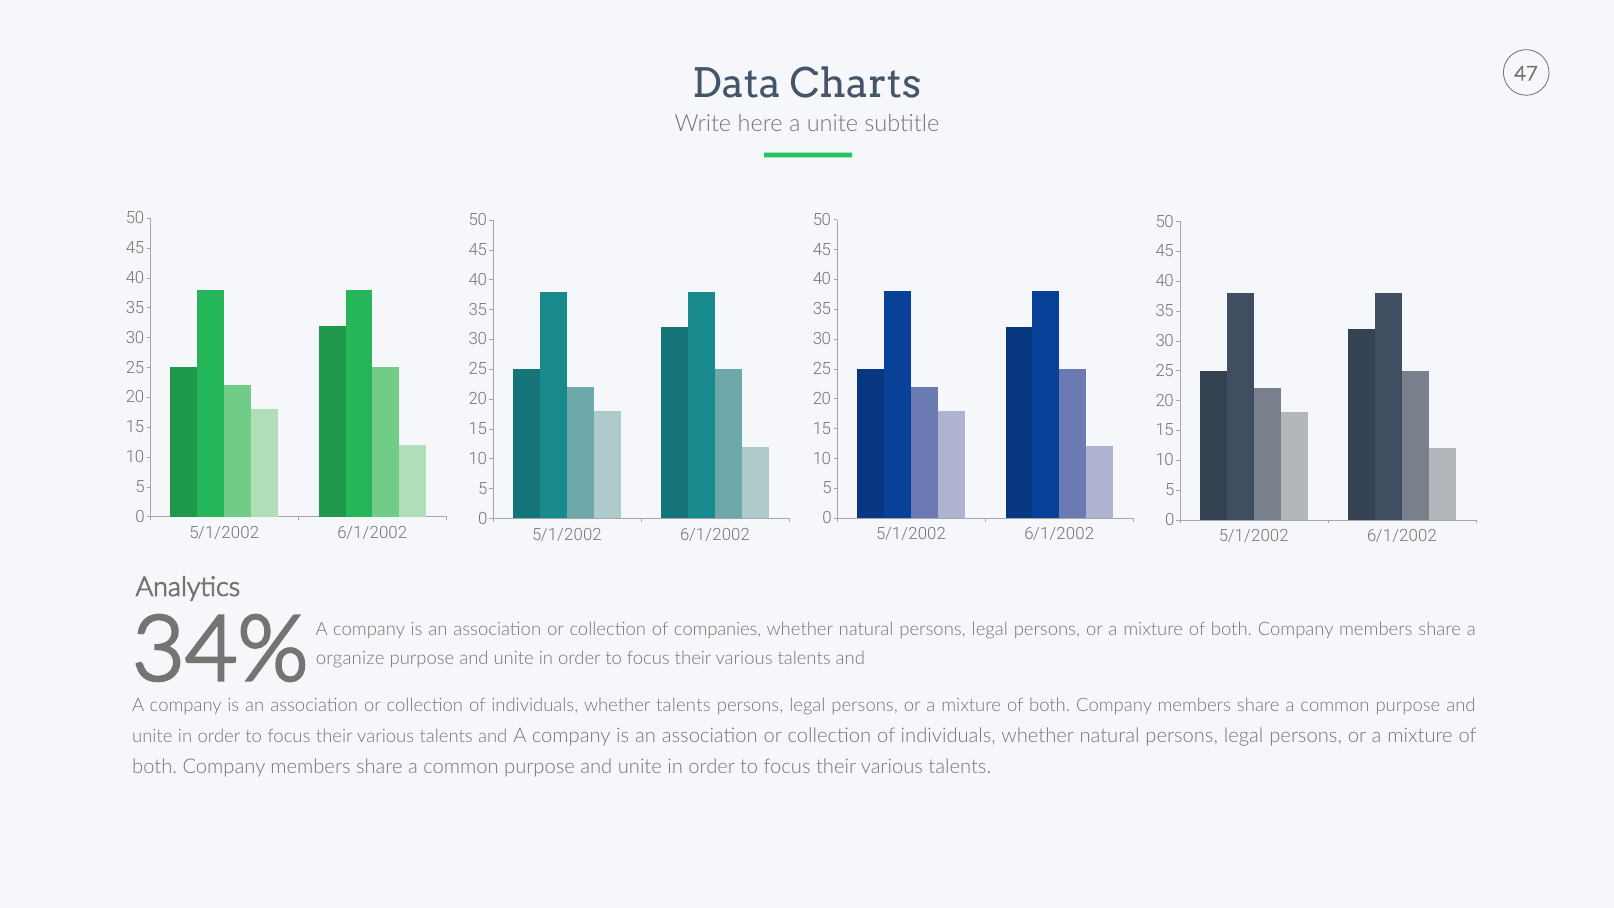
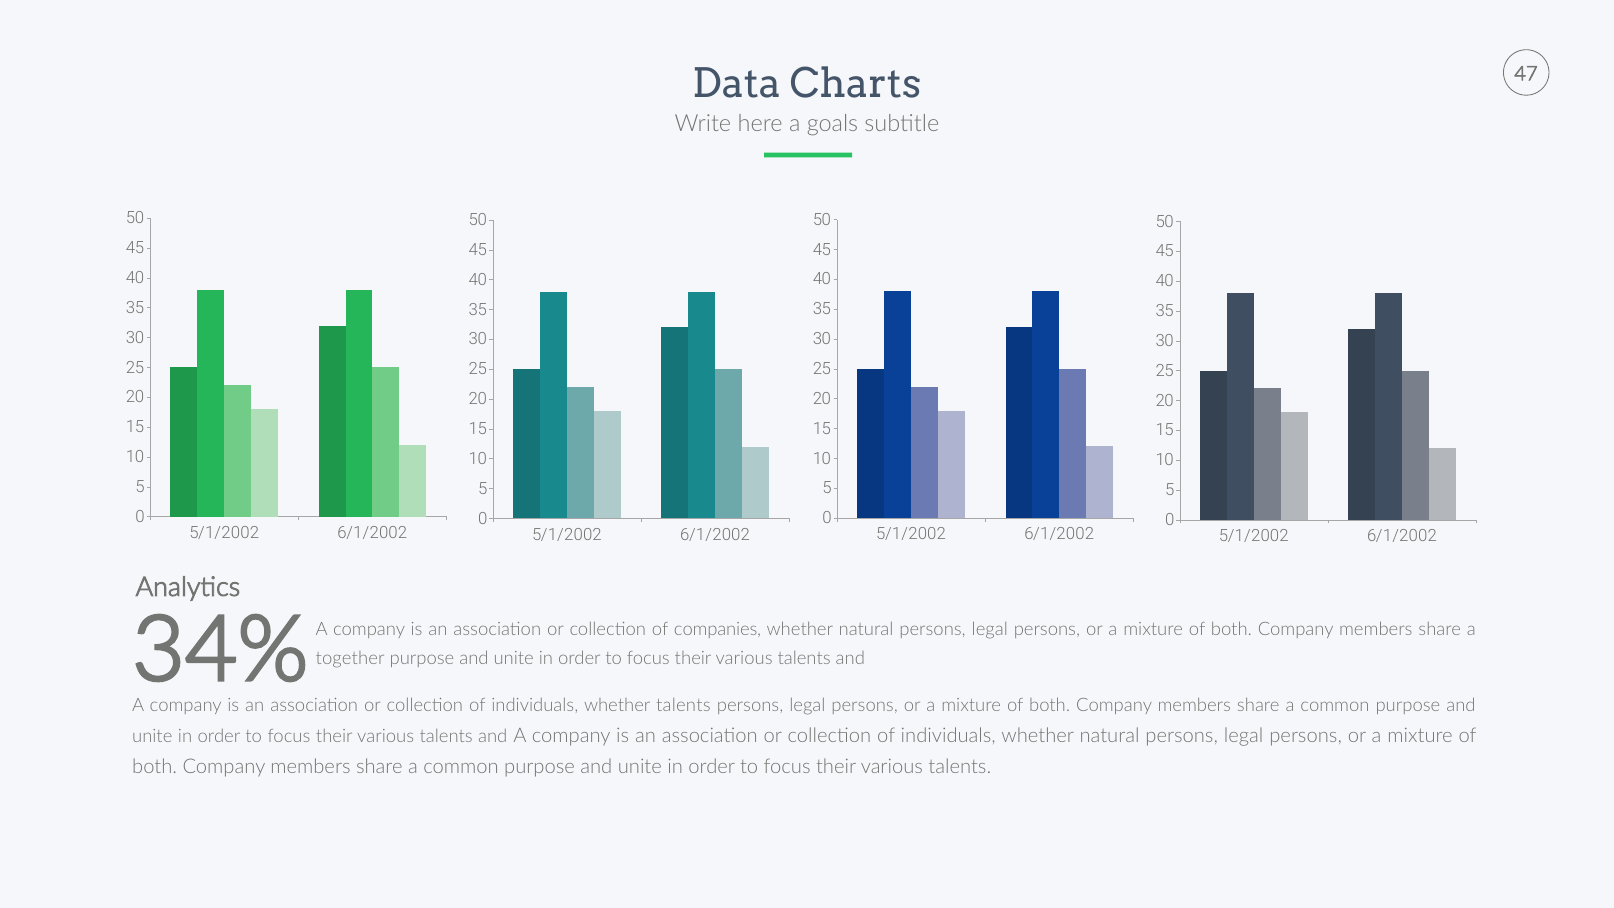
a unite: unite -> goals
organize: organize -> together
